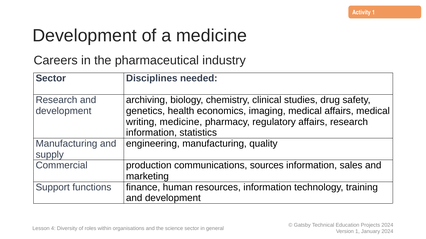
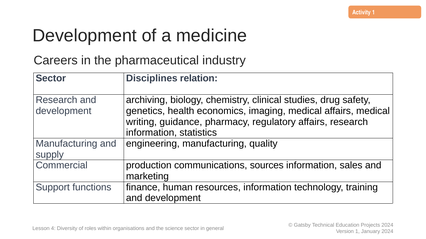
needed: needed -> relation
writing medicine: medicine -> guidance
